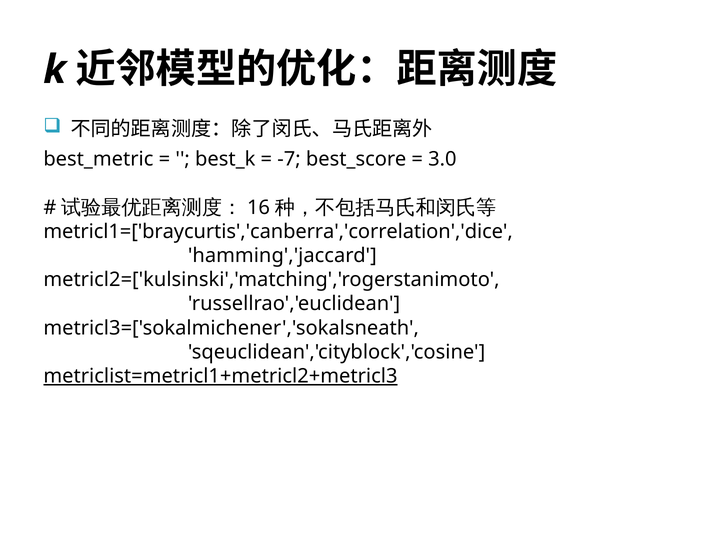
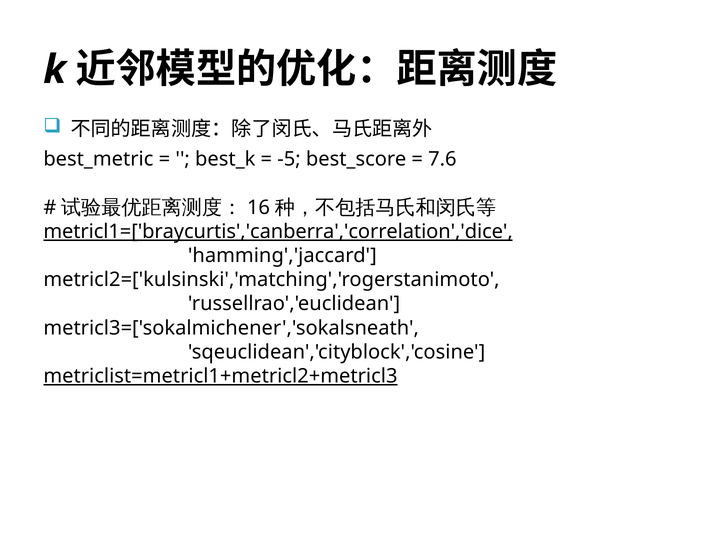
-7: -7 -> -5
3.0: 3.0 -> 7.6
metricl1=['braycurtis','canberra','correlation','dice underline: none -> present
